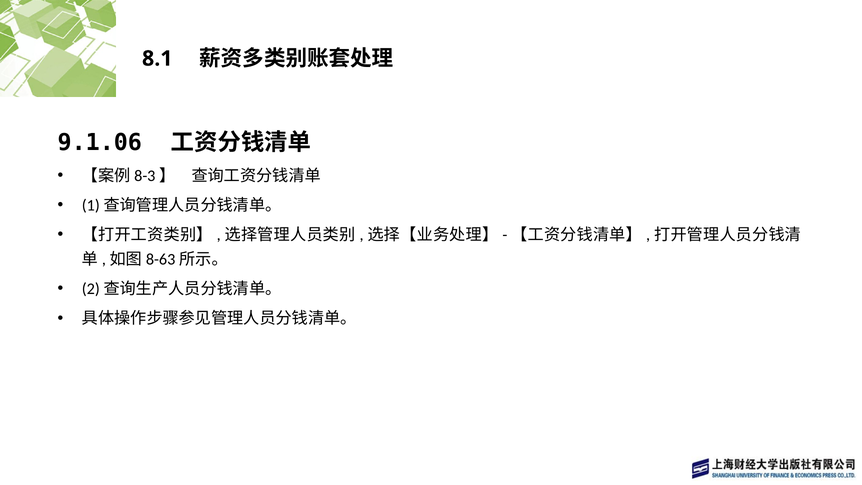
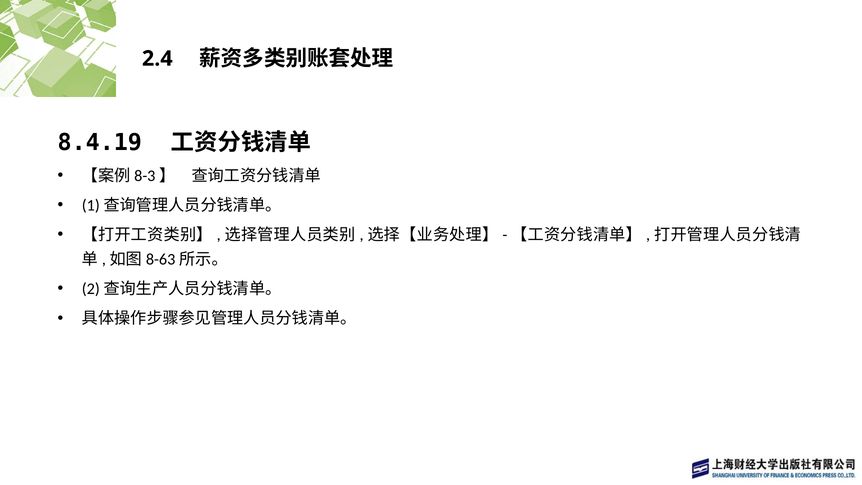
8.1: 8.1 -> 2.4
9.1.06: 9.1.06 -> 8.4.19
